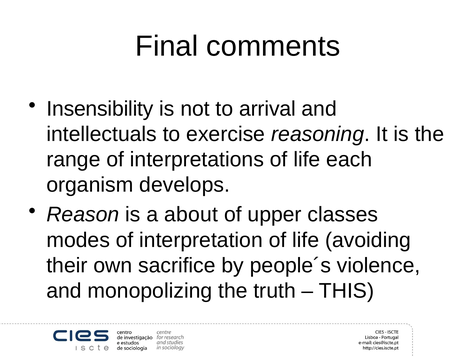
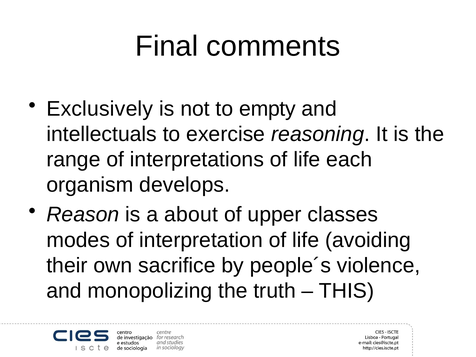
Insensibility: Insensibility -> Exclusively
arrival: arrival -> empty
